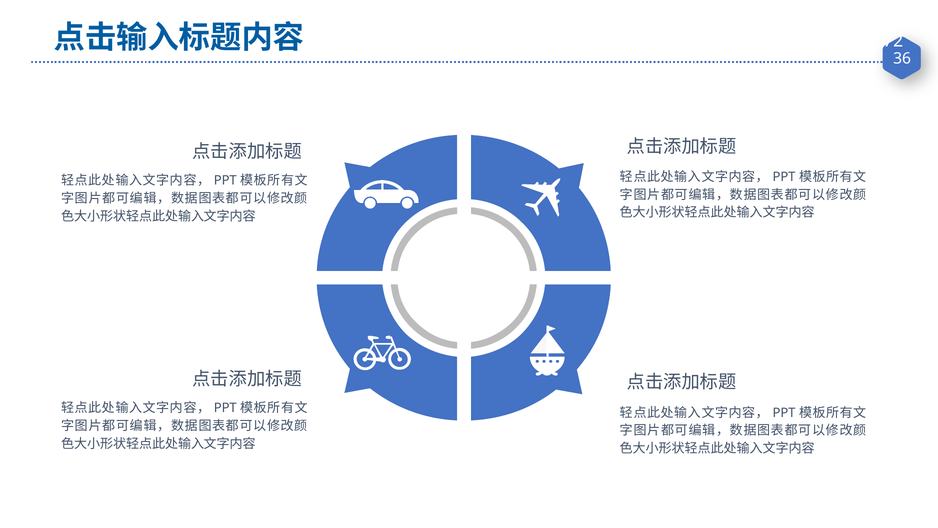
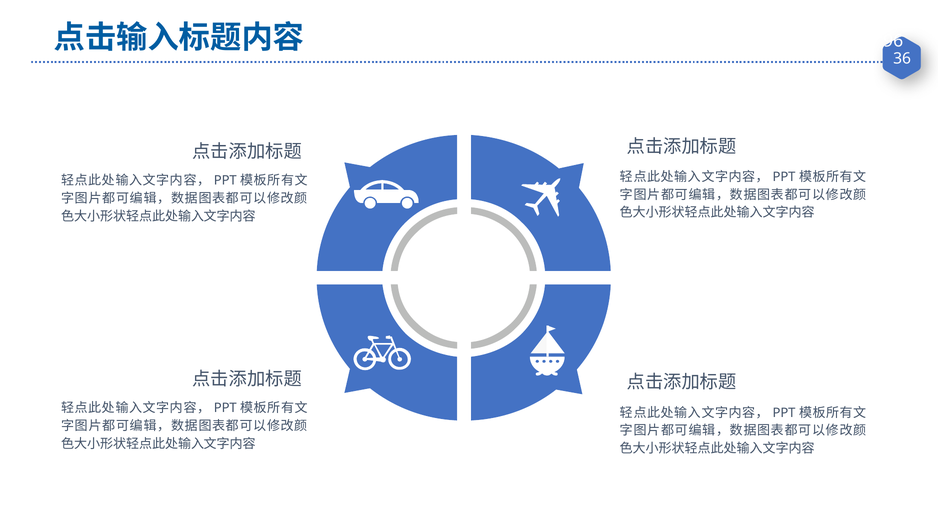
72: 72 -> 96
